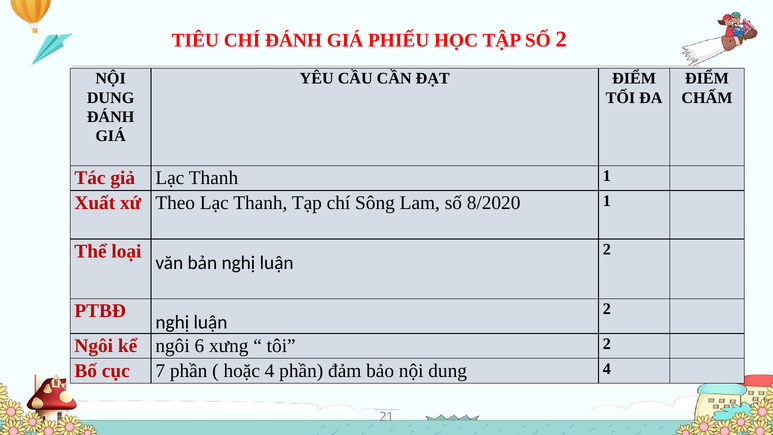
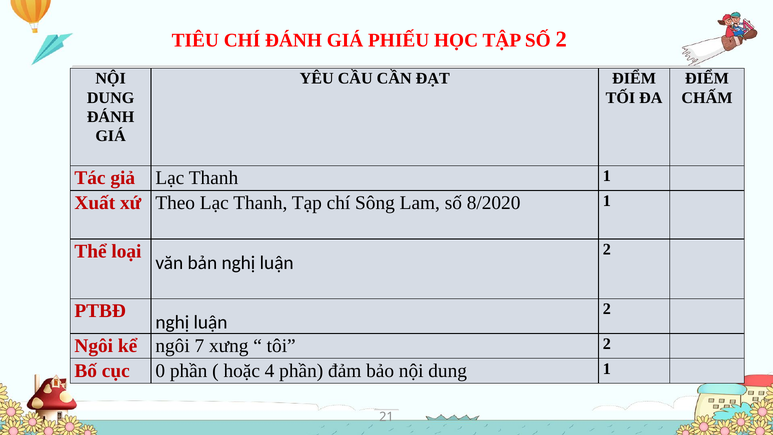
6: 6 -> 7
7: 7 -> 0
dung 4: 4 -> 1
